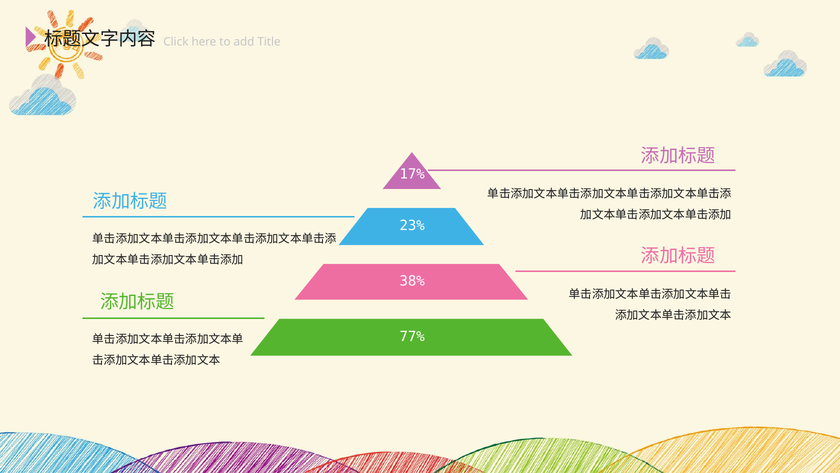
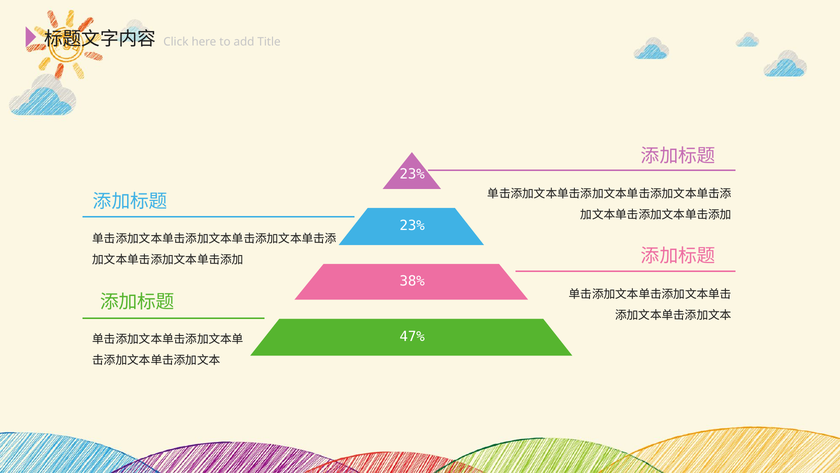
17% at (412, 174): 17% -> 23%
77%: 77% -> 47%
